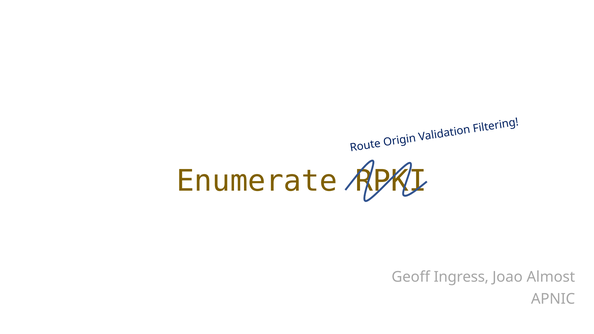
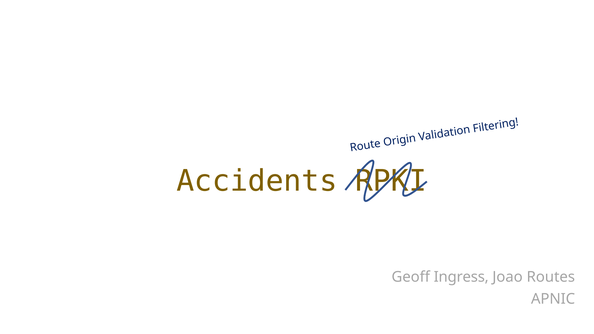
Enumerate: Enumerate -> Accidents
Almost: Almost -> Routes
